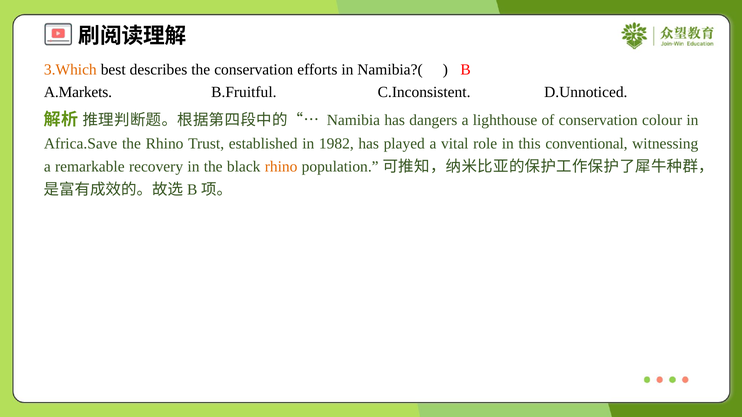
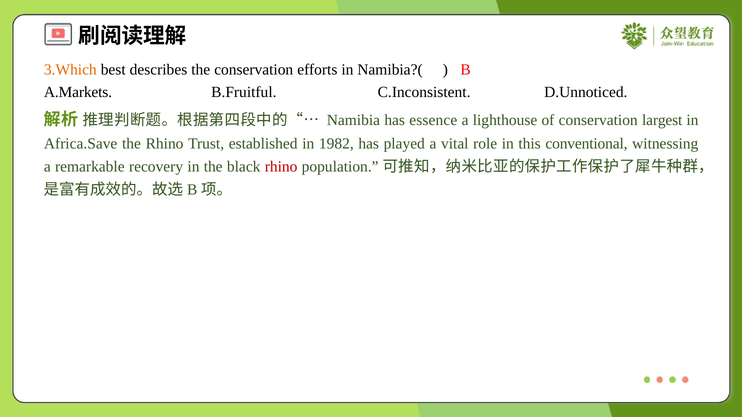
dangers: dangers -> essence
colour: colour -> largest
rhino at (281, 167) colour: orange -> red
